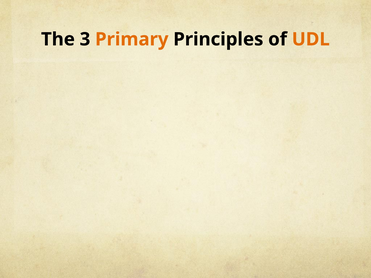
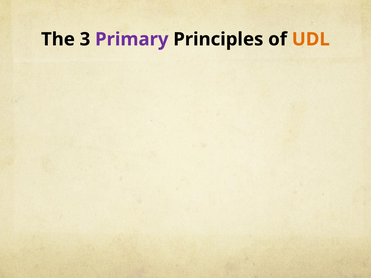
Primary colour: orange -> purple
